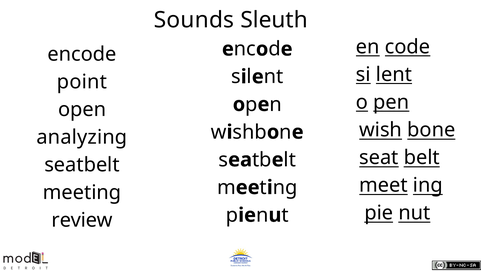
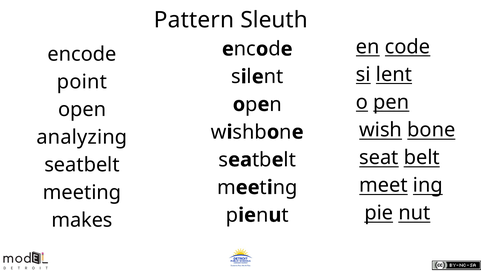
Sounds: Sounds -> Pattern
review: review -> makes
